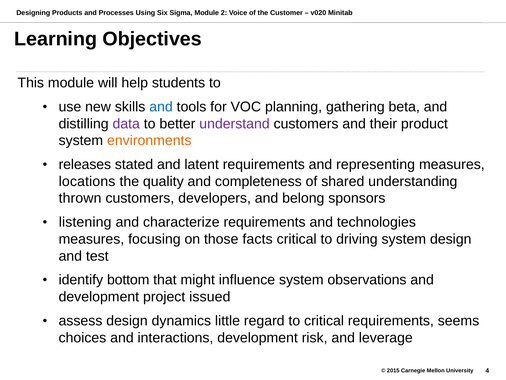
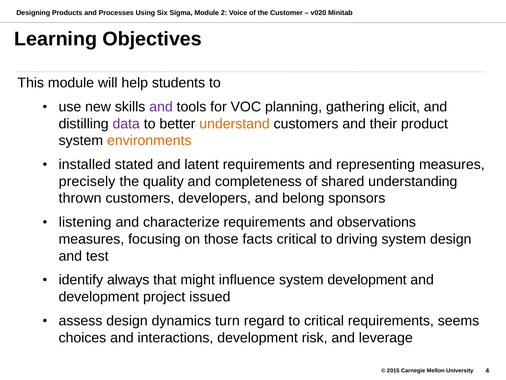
and at (161, 107) colour: blue -> purple
beta: beta -> elicit
understand colour: purple -> orange
releases: releases -> installed
locations: locations -> precisely
technologies: technologies -> observations
bottom: bottom -> always
system observations: observations -> development
little: little -> turn
